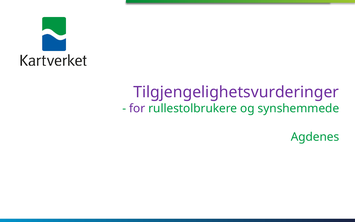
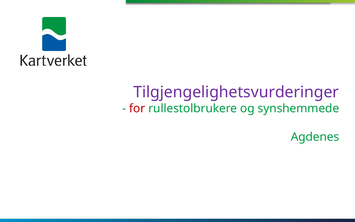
for colour: purple -> red
